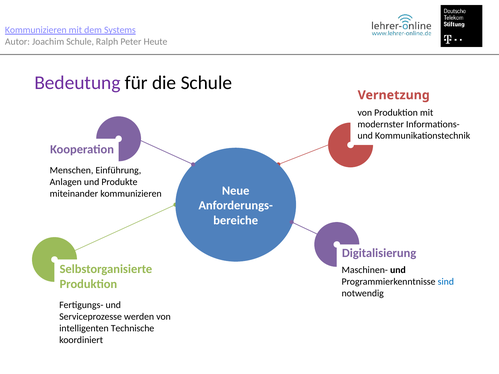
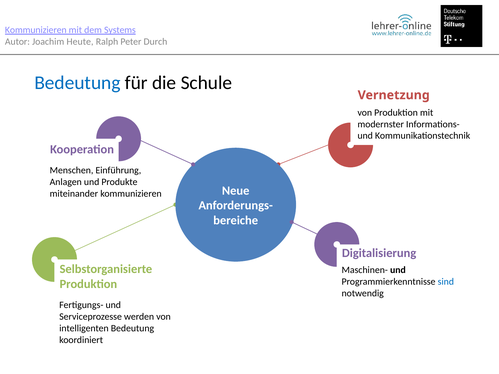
Joachim Schule: Schule -> Heute
Heute: Heute -> Durch
Bedeutung at (77, 83) colour: purple -> blue
intelligenten Technische: Technische -> Bedeutung
